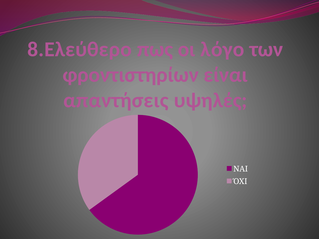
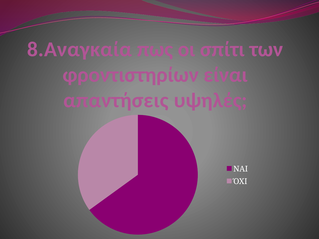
8.Ελεύθερο: 8.Ελεύθερο -> 8.Αναγκαία
λόγο: λόγο -> σπίτι
